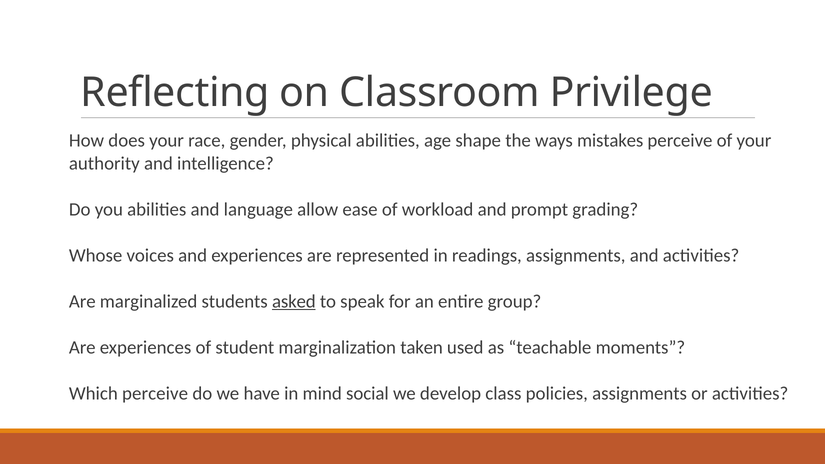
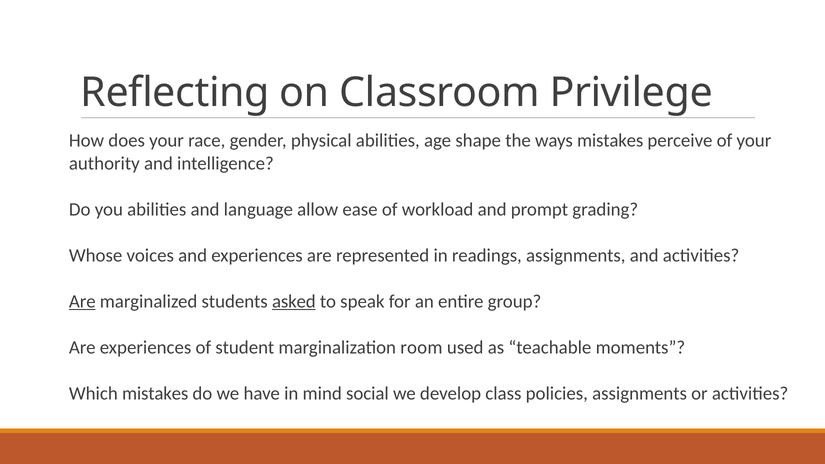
Are at (82, 301) underline: none -> present
taken: taken -> room
Which perceive: perceive -> mistakes
